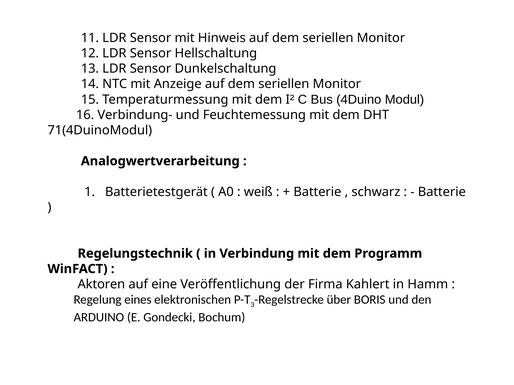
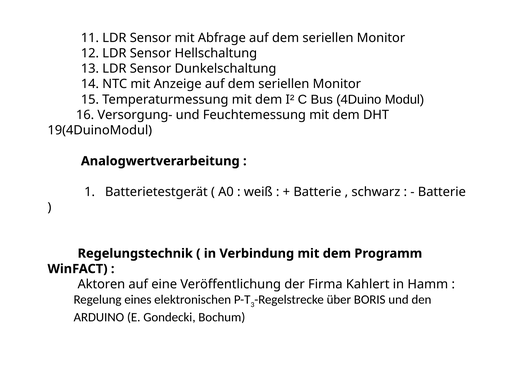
Hinweis: Hinweis -> Abfrage
Verbindung-: Verbindung- -> Versorgung-
71(4DuinoModul: 71(4DuinoModul -> 19(4DuinoModul
